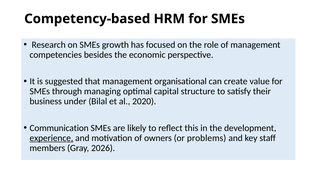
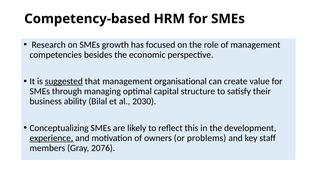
suggested underline: none -> present
under: under -> ability
2020: 2020 -> 2030
Communication: Communication -> Conceptualizing
2026: 2026 -> 2076
